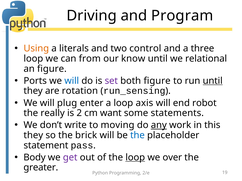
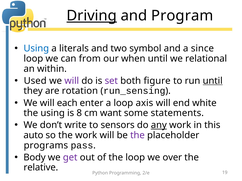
Driving underline: none -> present
Using at (36, 49) colour: orange -> blue
control: control -> symbol
three: three -> since
know: know -> when
an figure: figure -> within
Ports: Ports -> Used
will at (72, 81) colour: blue -> purple
plug: plug -> each
robot: robot -> white
the really: really -> using
2: 2 -> 8
moving: moving -> sensors
they at (33, 136): they -> auto
the brick: brick -> work
the at (137, 136) colour: blue -> purple
statement: statement -> programs
loop at (135, 158) underline: present -> none
greater: greater -> relative
